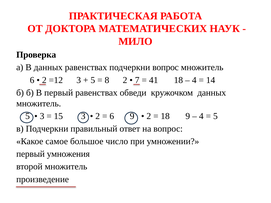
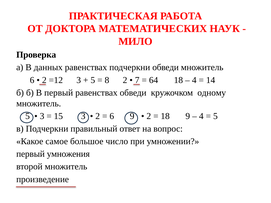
подчеркни вопрос: вопрос -> обведи
41: 41 -> 64
кружочком данных: данных -> одному
